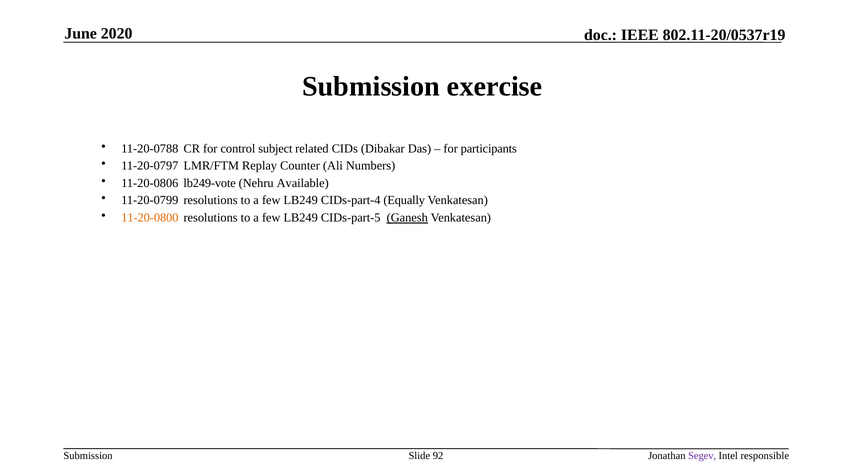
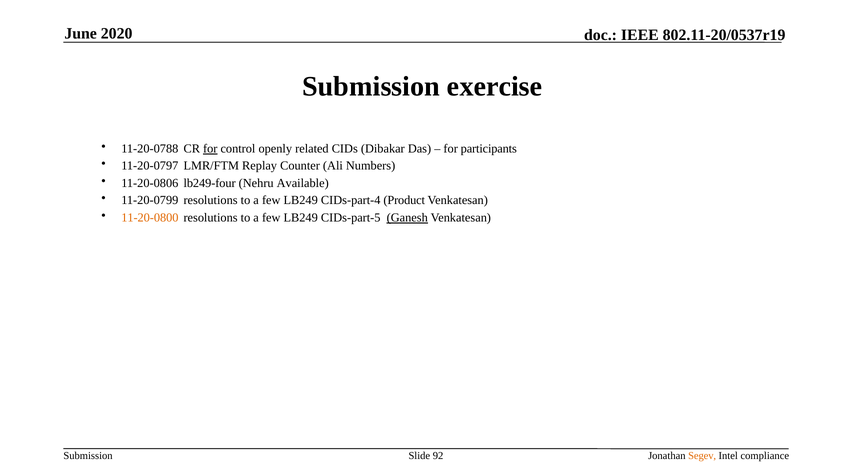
for at (210, 149) underline: none -> present
subject: subject -> openly
lb249-vote: lb249-vote -> lb249-four
Equally: Equally -> Product
Segev colour: purple -> orange
responsible: responsible -> compliance
